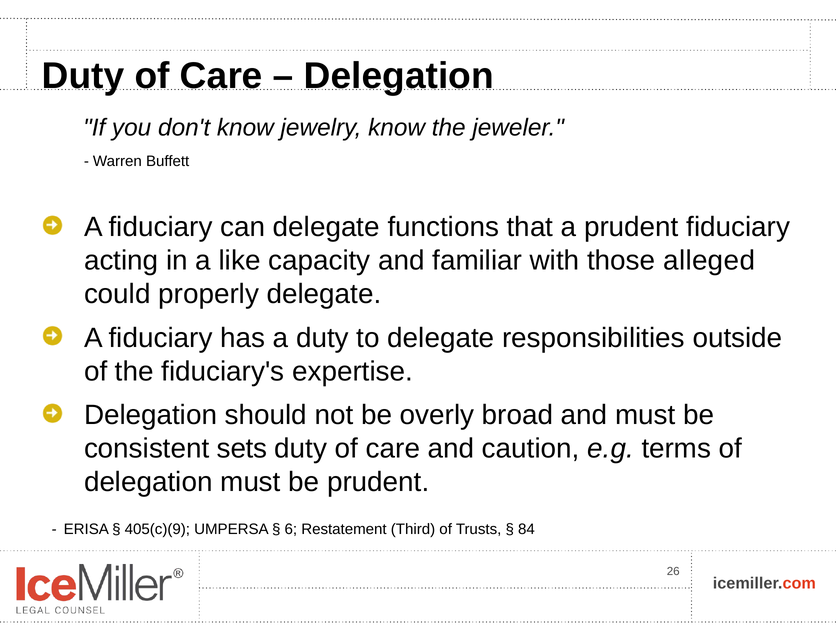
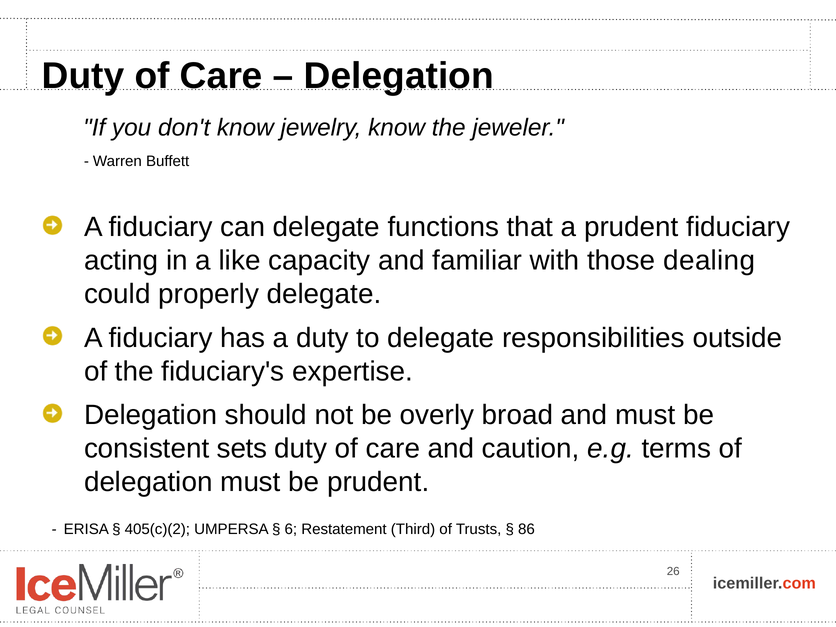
alleged: alleged -> dealing
405(c)(9: 405(c)(9 -> 405(c)(2
84: 84 -> 86
